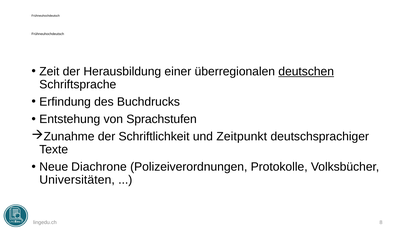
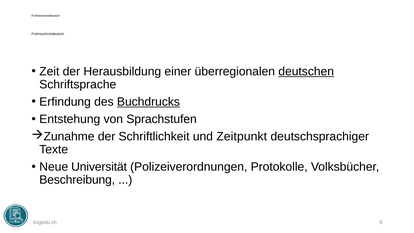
Buchdrucks underline: none -> present
Diachrone: Diachrone -> Universität
Universitäten: Universitäten -> Beschreibung
